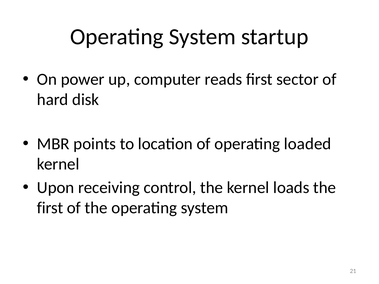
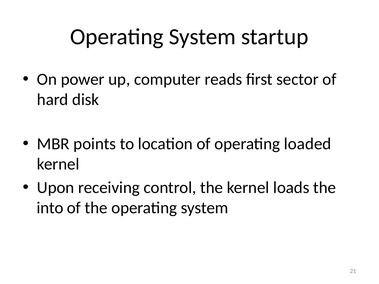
first at (50, 208): first -> into
